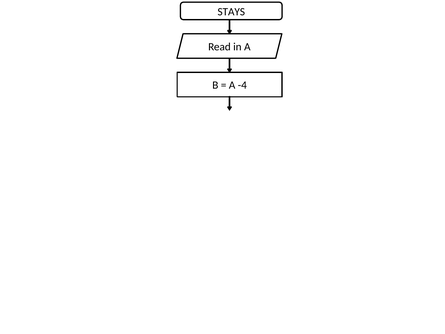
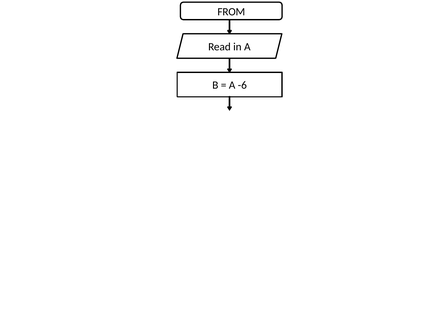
STAYS: STAYS -> FROM
-4: -4 -> -6
